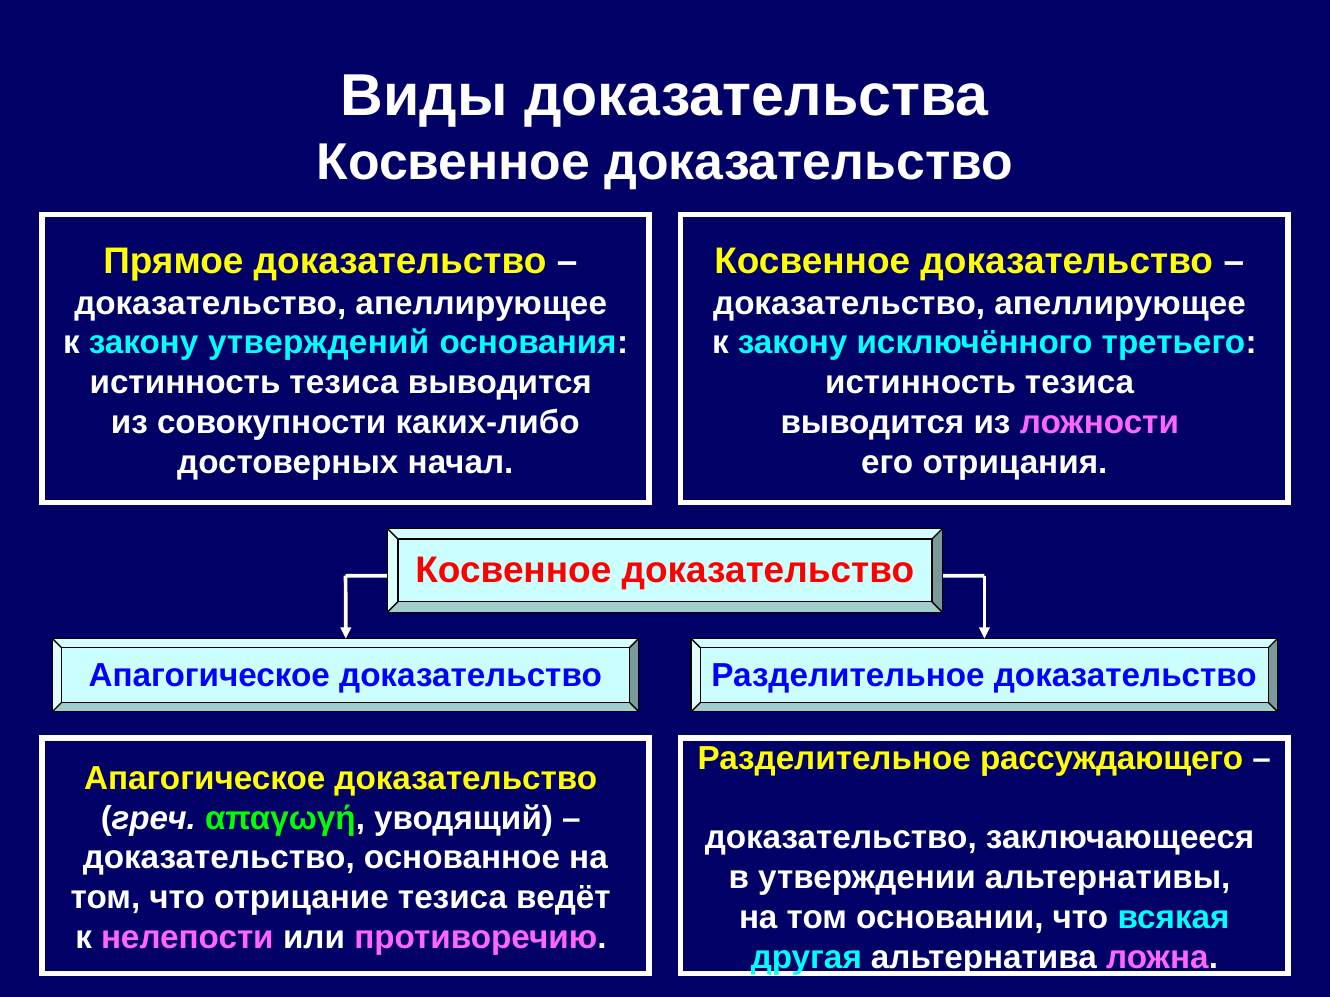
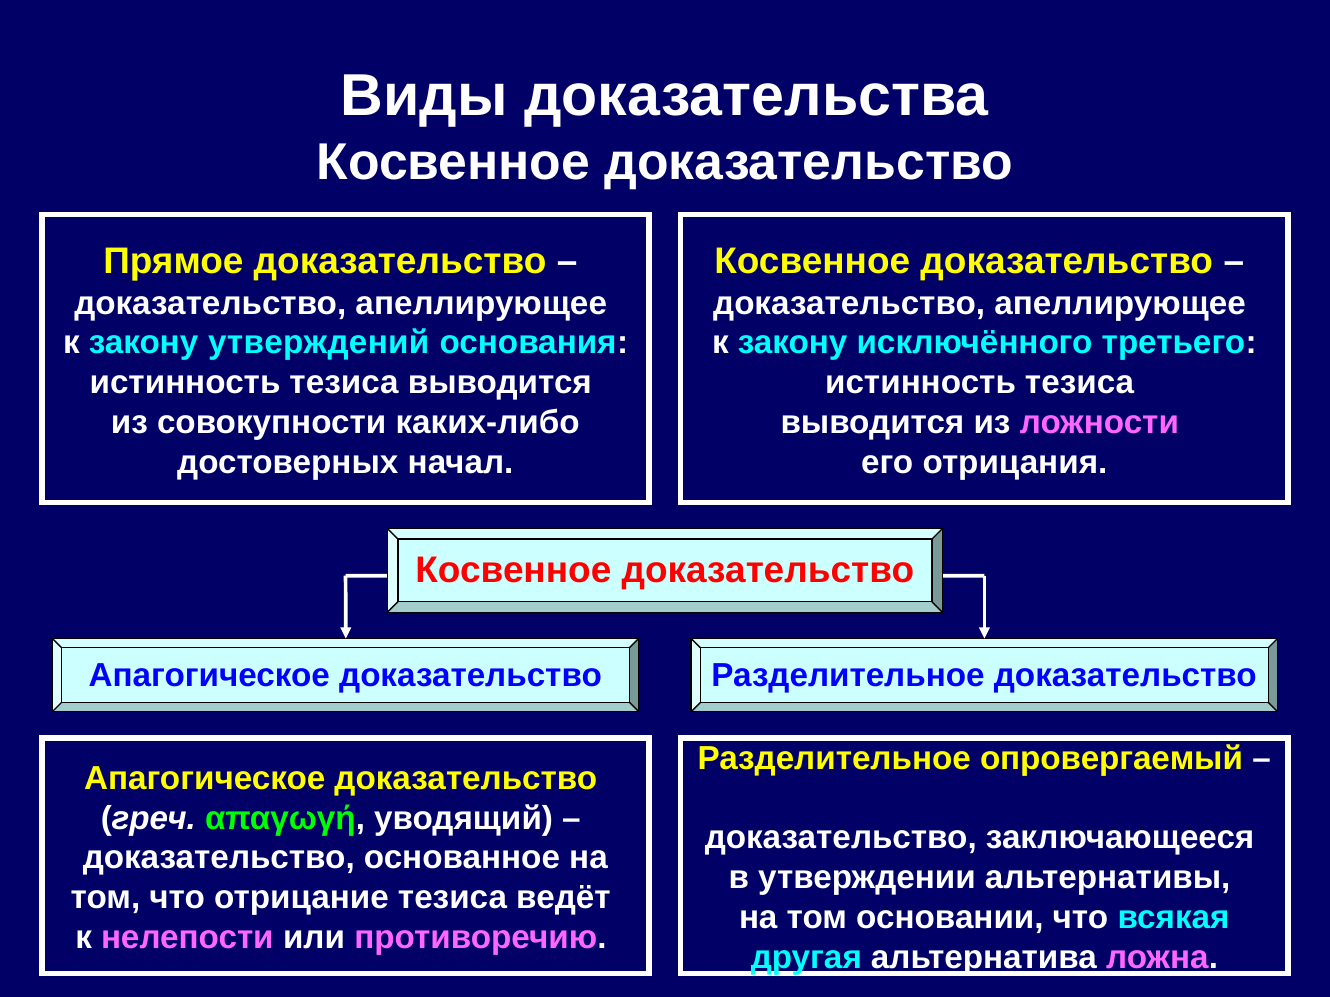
рассуждающего: рассуждающего -> опровергаемый
